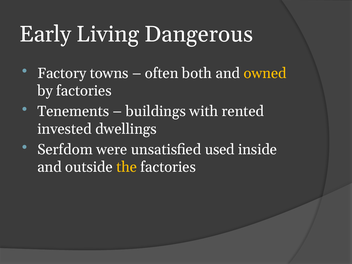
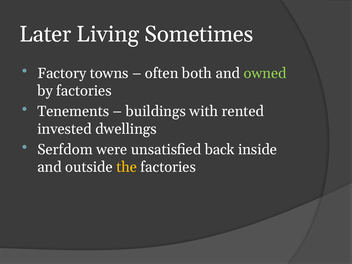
Early: Early -> Later
Dangerous: Dangerous -> Sometimes
owned colour: yellow -> light green
used: used -> back
